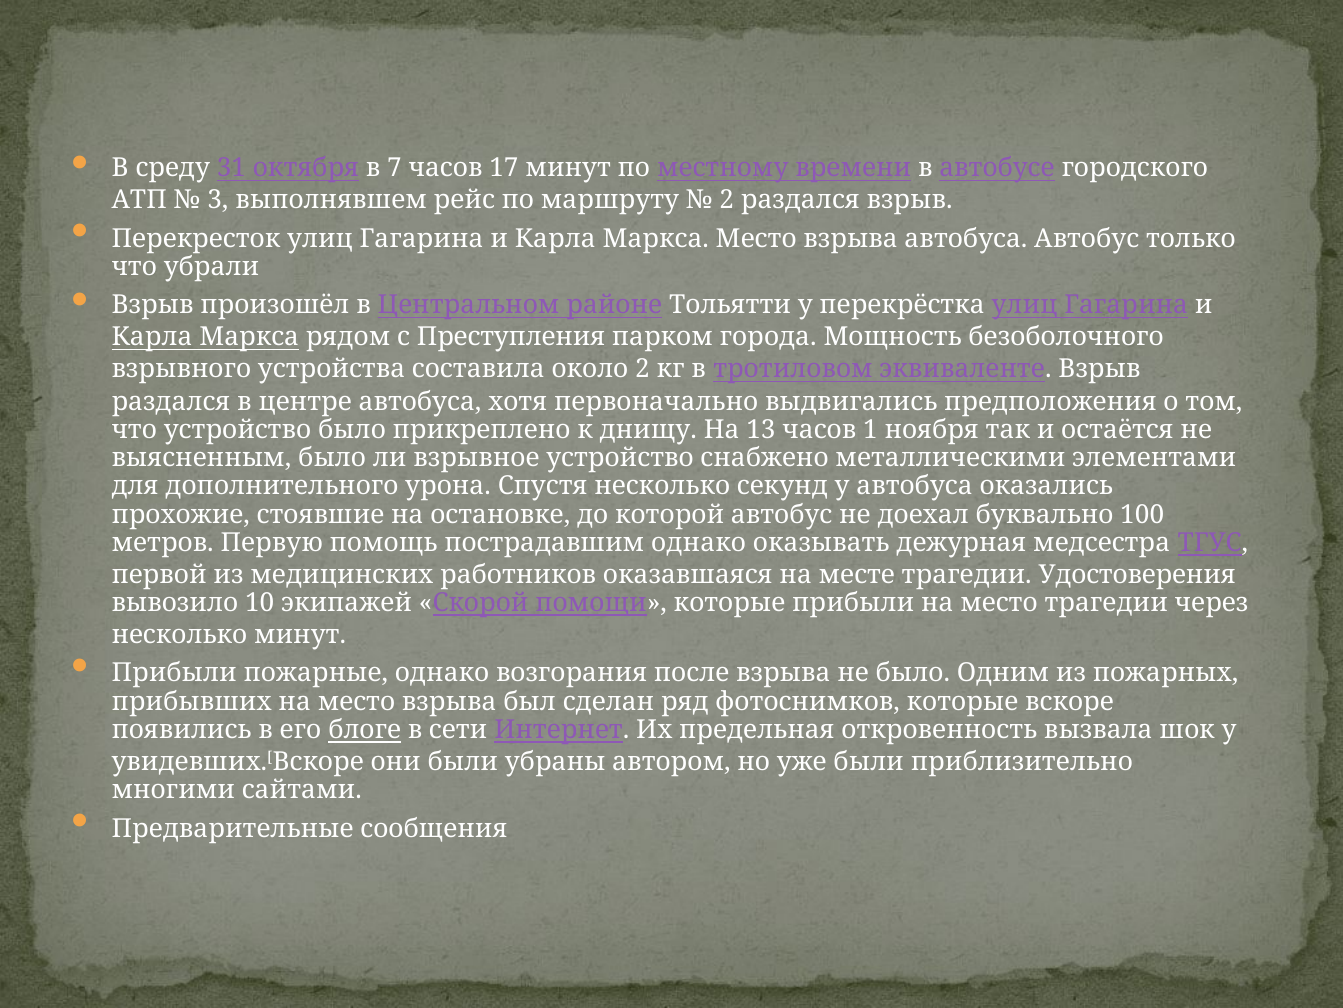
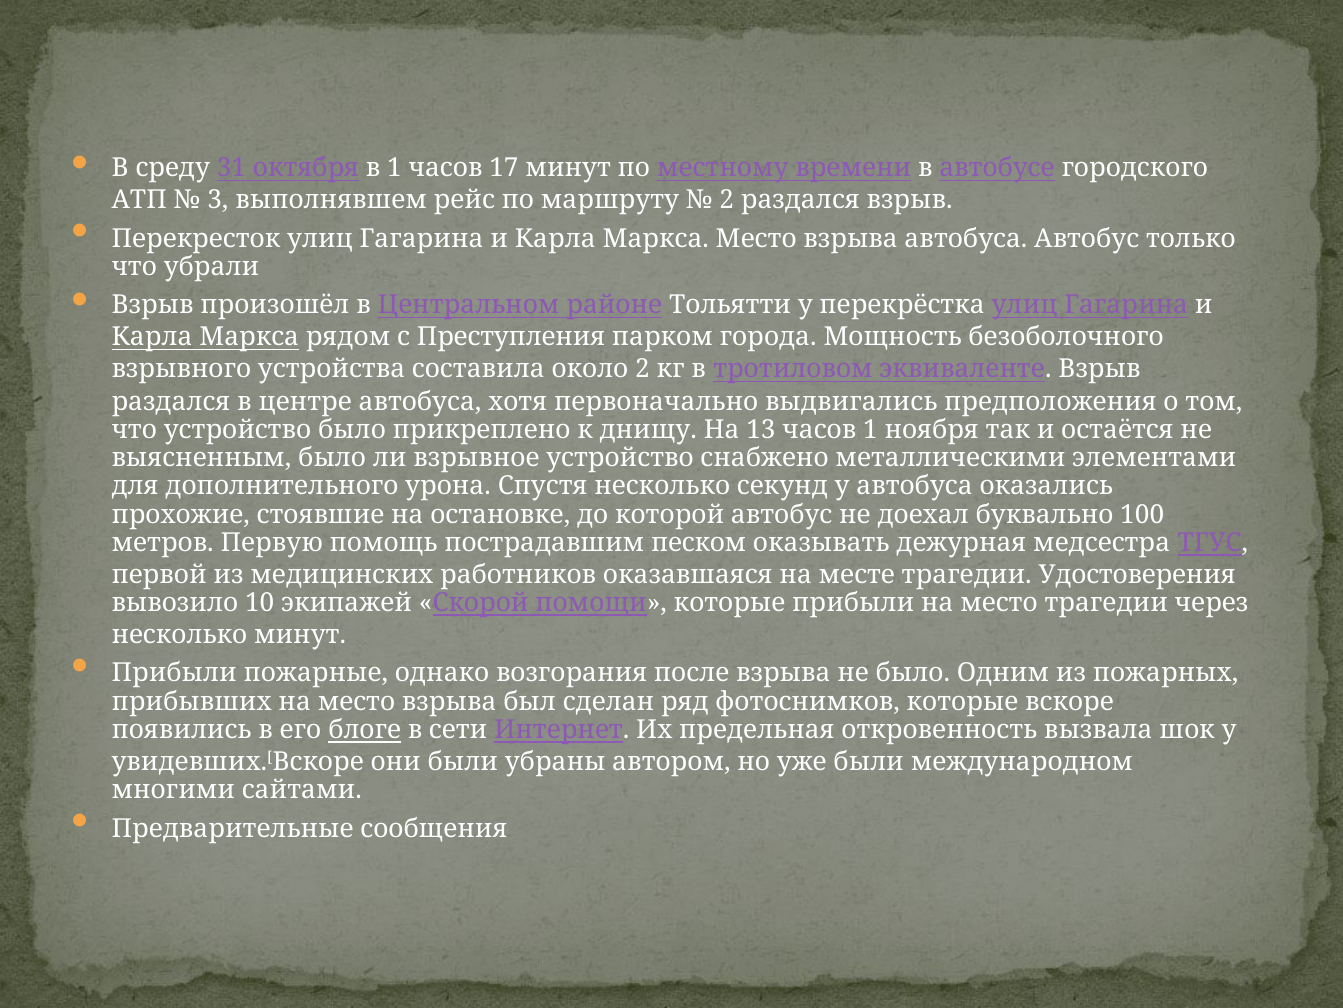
в 7: 7 -> 1
пострадавшим однако: однако -> песком
приблизительно: приблизительно -> международном
